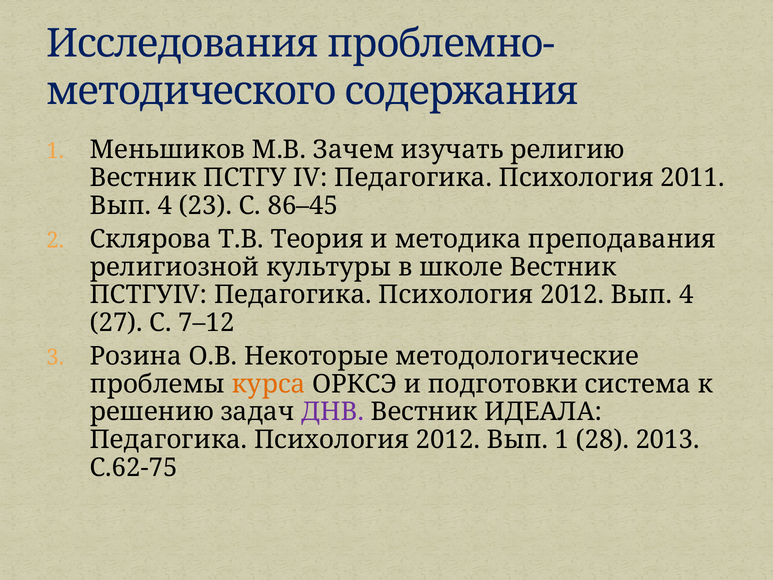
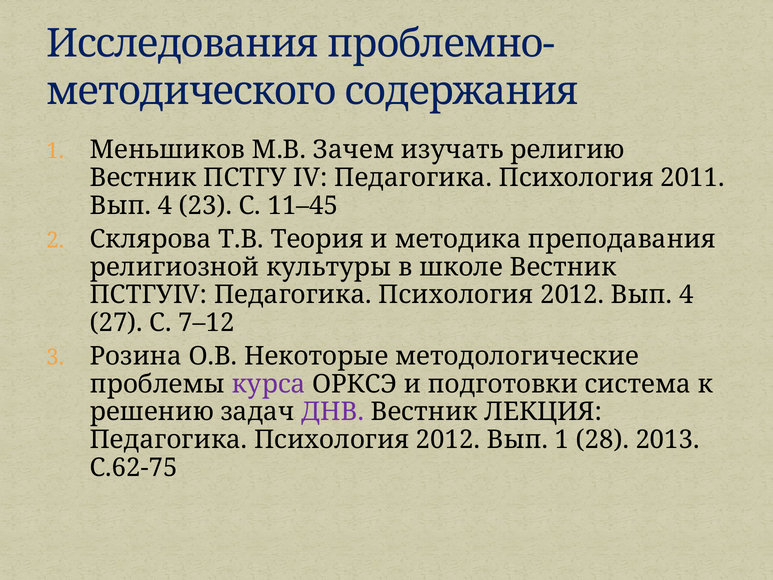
86–45: 86–45 -> 11–45
курса colour: orange -> purple
ИДЕАЛА: ИДЕАЛА -> ЛЕКЦИЯ
